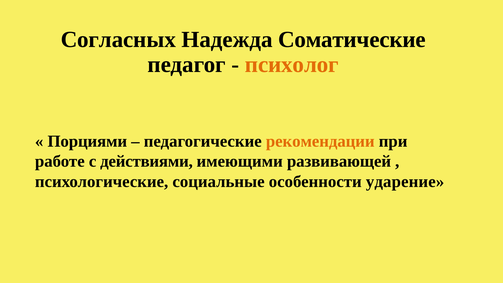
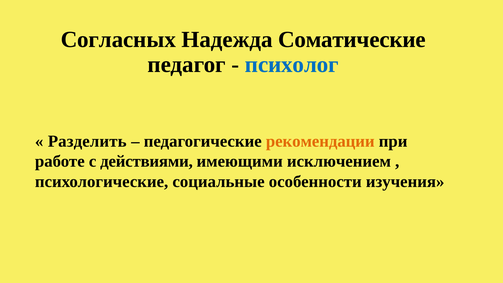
психолог colour: orange -> blue
Порциями: Порциями -> Разделить
развивающей: развивающей -> исключением
ударение: ударение -> изучения
